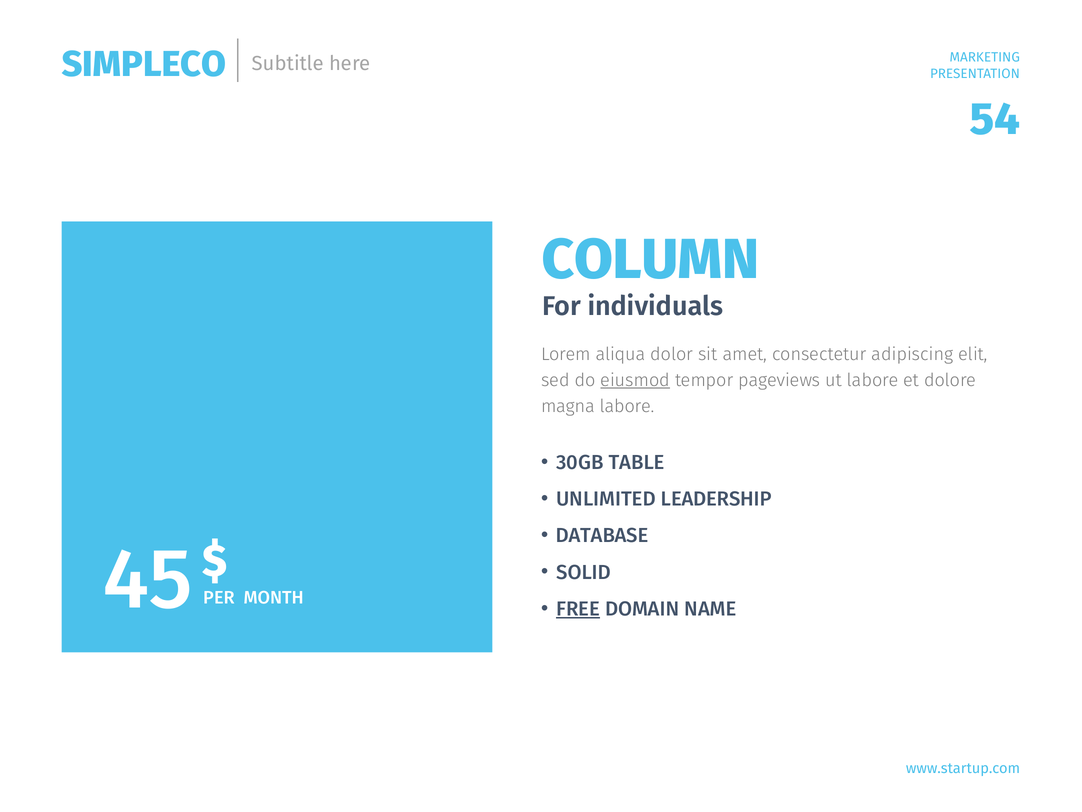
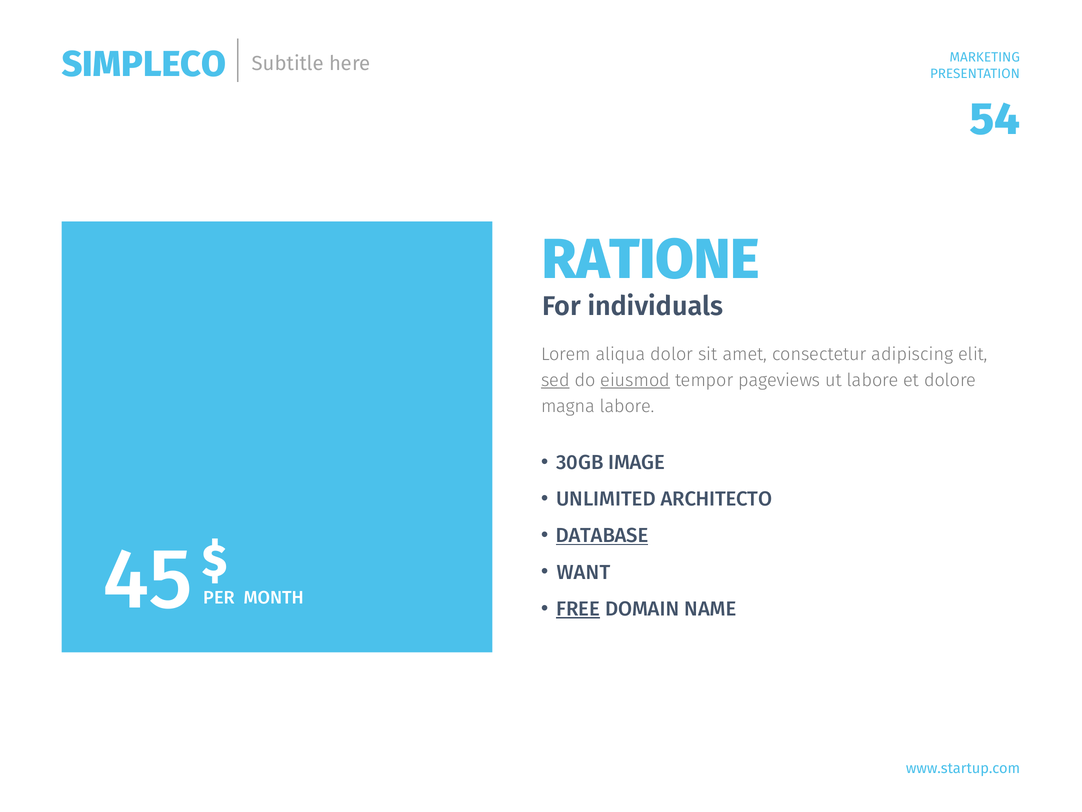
COLUMN: COLUMN -> RATIONE
sed underline: none -> present
TABLE: TABLE -> IMAGE
LEADERSHIP: LEADERSHIP -> ARCHITECTO
DATABASE underline: none -> present
SOLID: SOLID -> WANT
